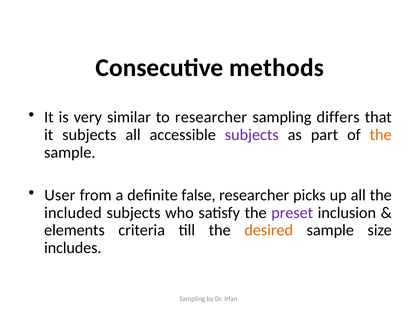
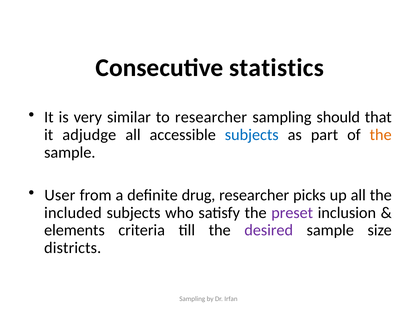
methods: methods -> statistics
differs: differs -> should
it subjects: subjects -> adjudge
subjects at (252, 135) colour: purple -> blue
false: false -> drug
desired colour: orange -> purple
includes: includes -> districts
